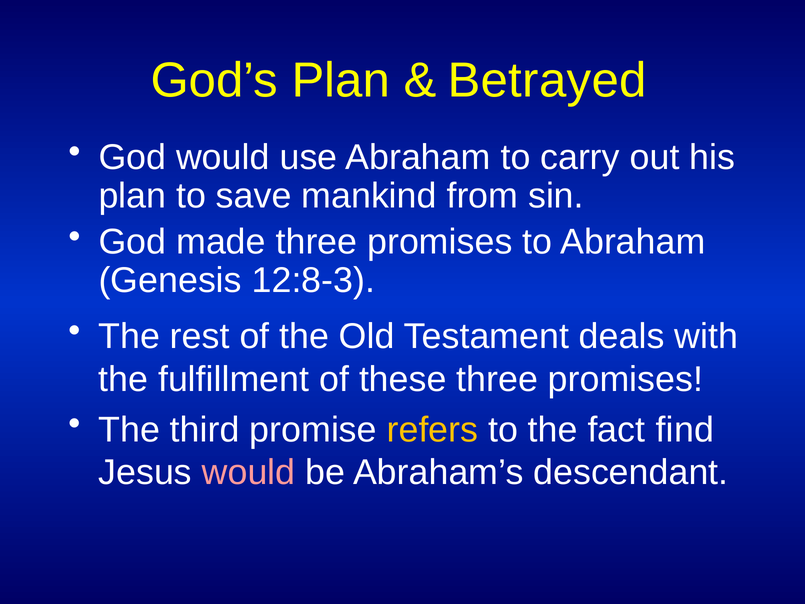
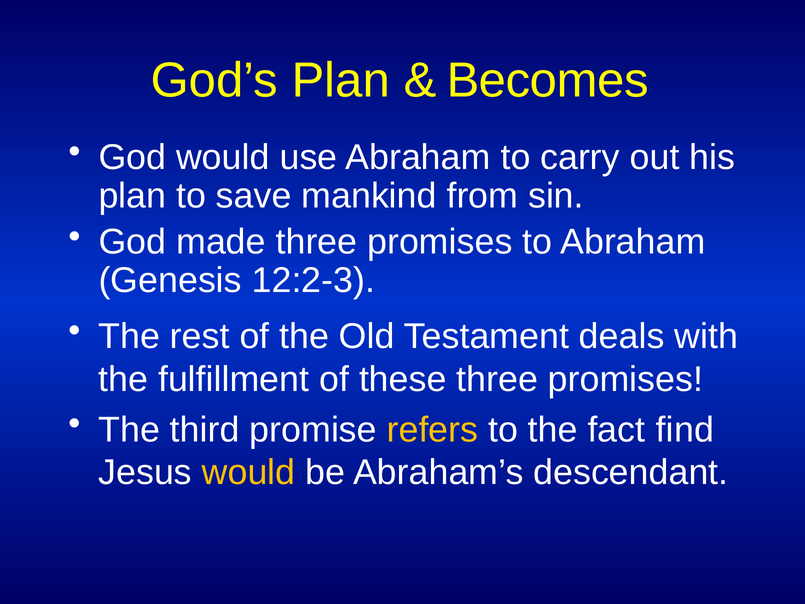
Betrayed: Betrayed -> Becomes
12:8-3: 12:8-3 -> 12:2-3
would at (249, 472) colour: pink -> yellow
